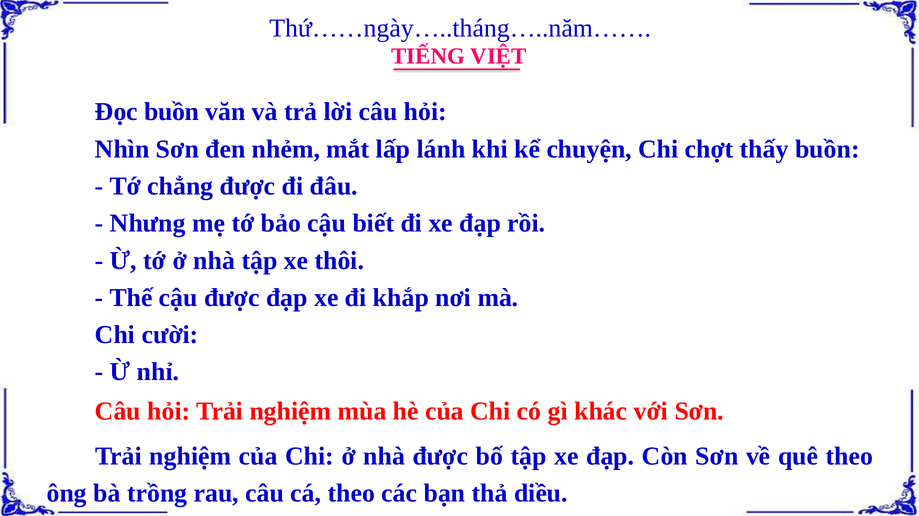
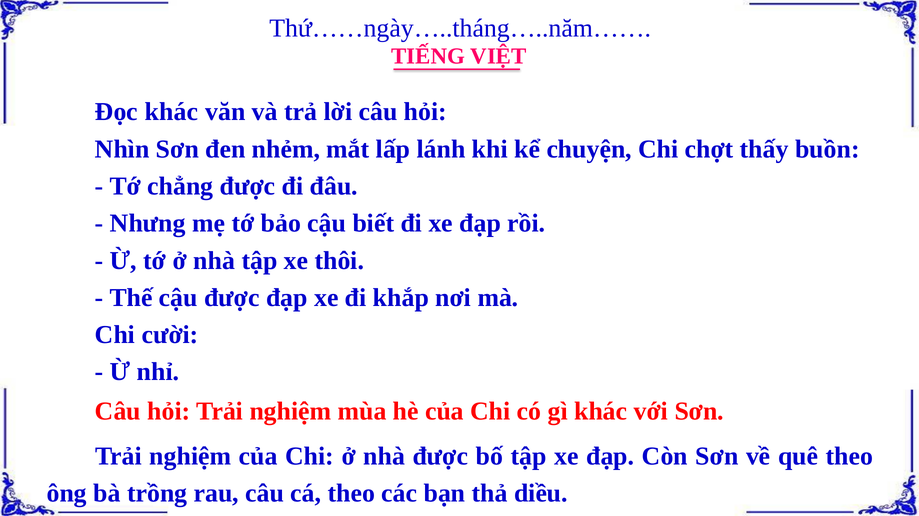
Đọc buồn: buồn -> khác
